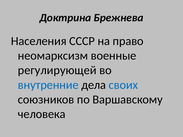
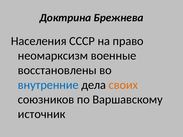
регулирующей: регулирующей -> восстановлены
своих colour: blue -> orange
человека: человека -> источник
